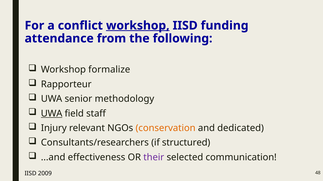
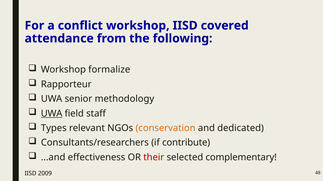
workshop at (138, 26) underline: present -> none
funding: funding -> covered
Injury: Injury -> Types
structured: structured -> contribute
their colour: purple -> red
communication: communication -> complementary
